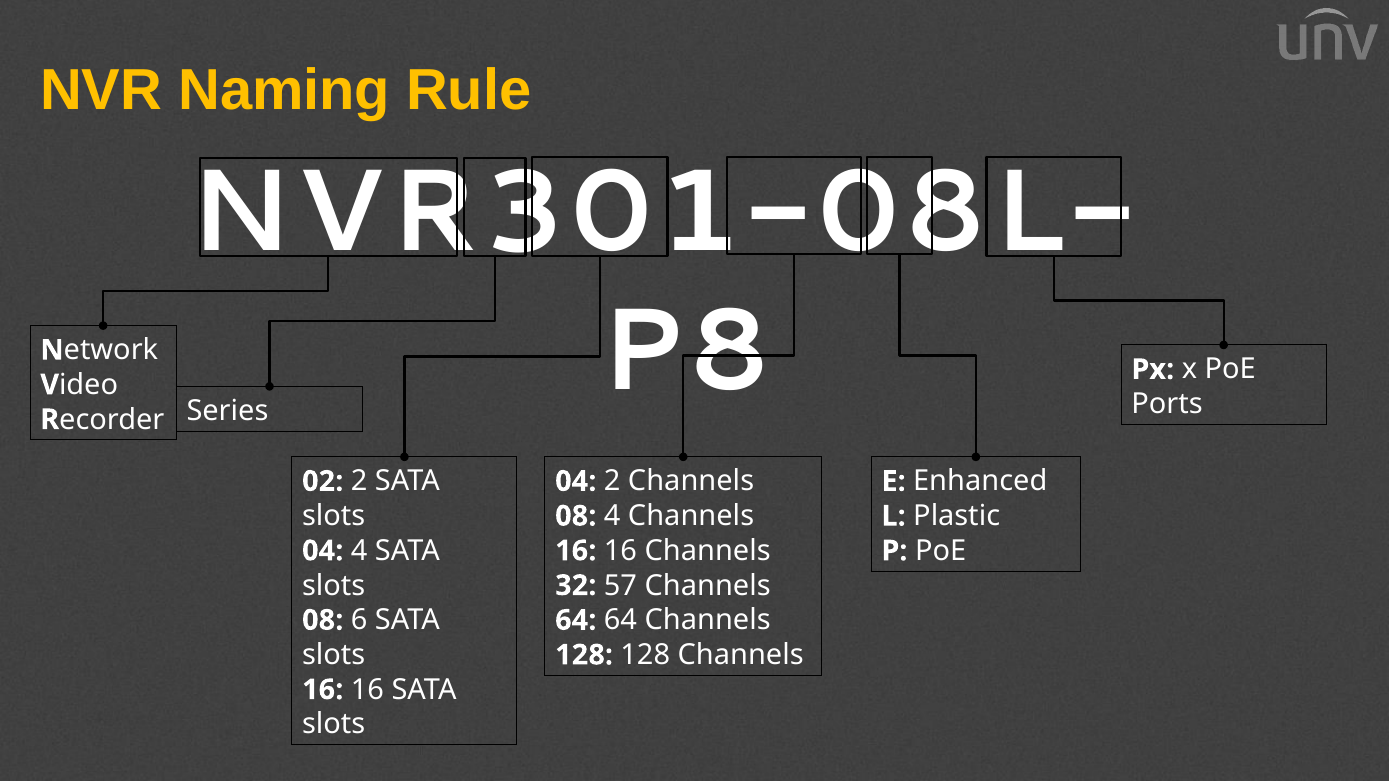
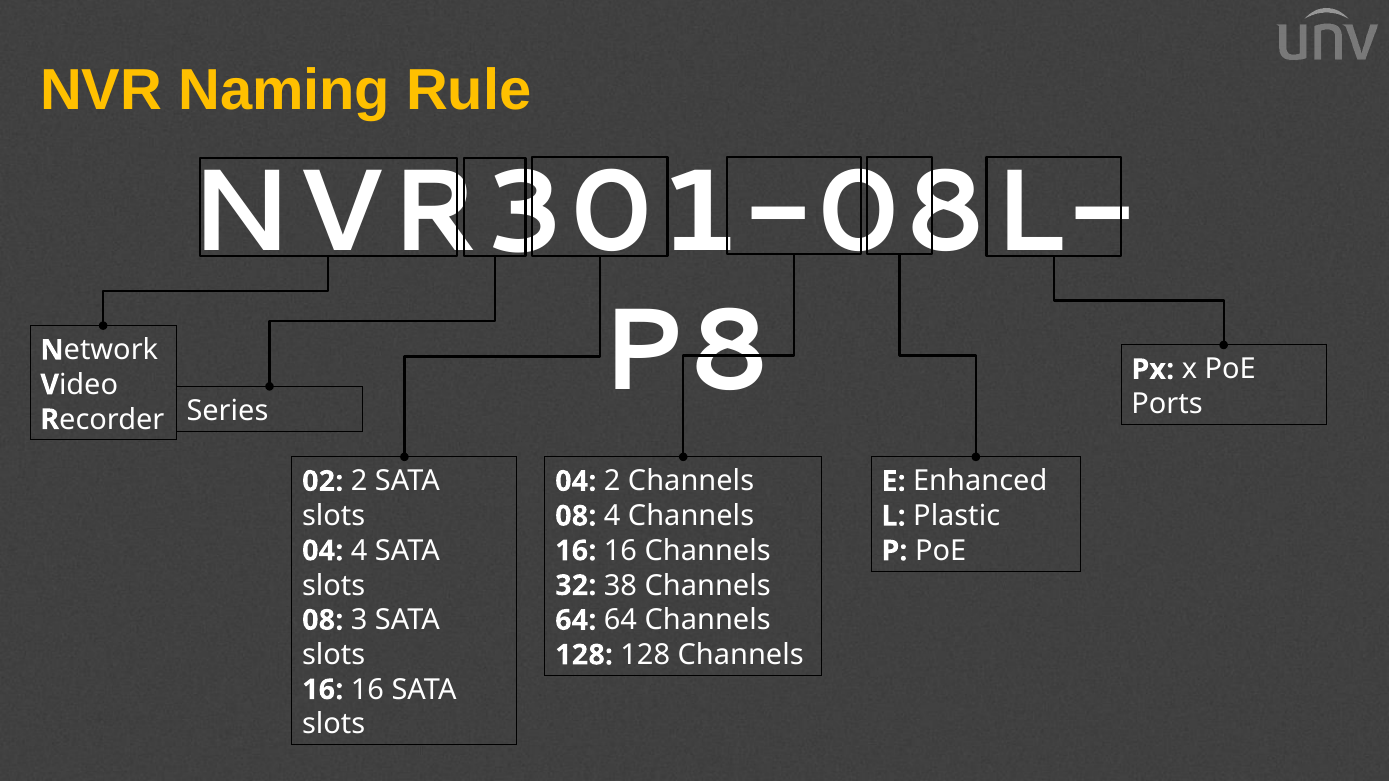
57: 57 -> 38
6: 6 -> 3
